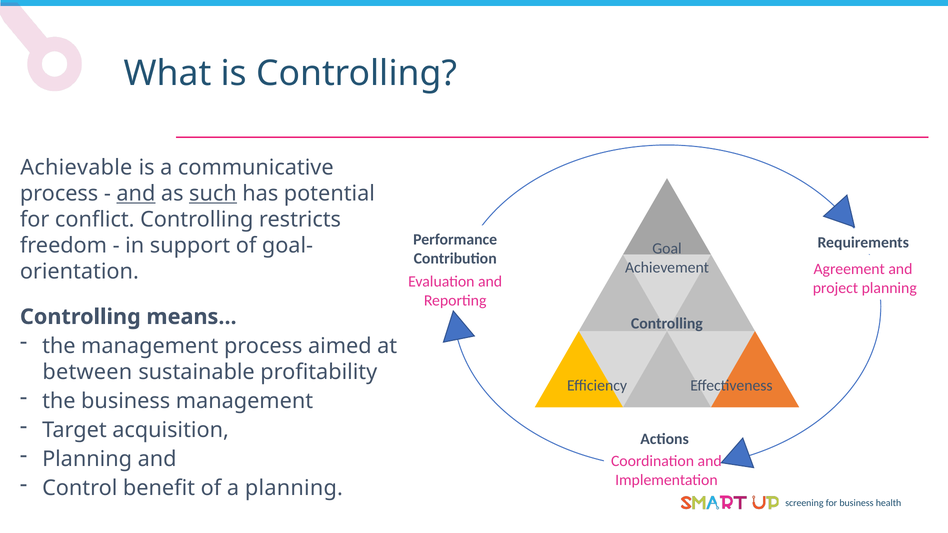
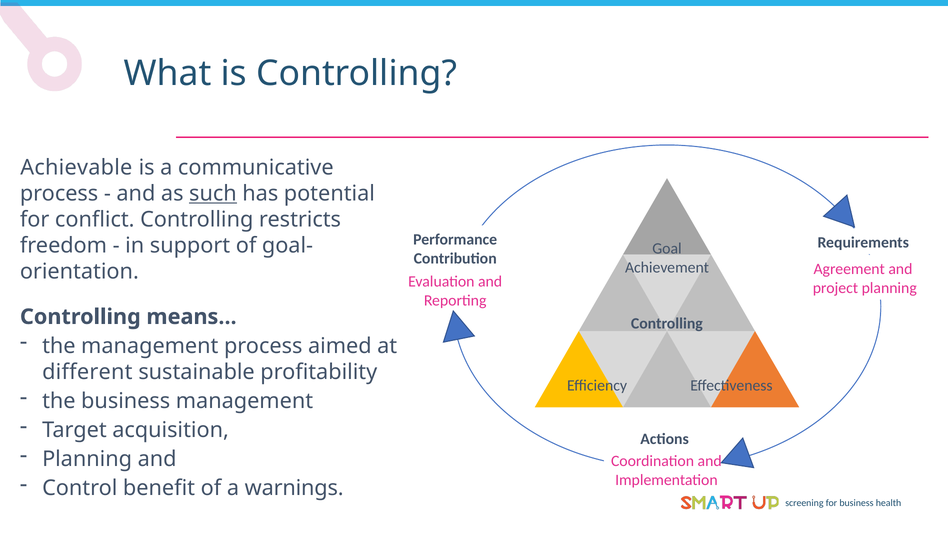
and at (136, 194) underline: present -> none
between: between -> different
a planning: planning -> warnings
